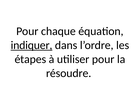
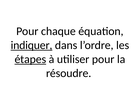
étapes underline: none -> present
